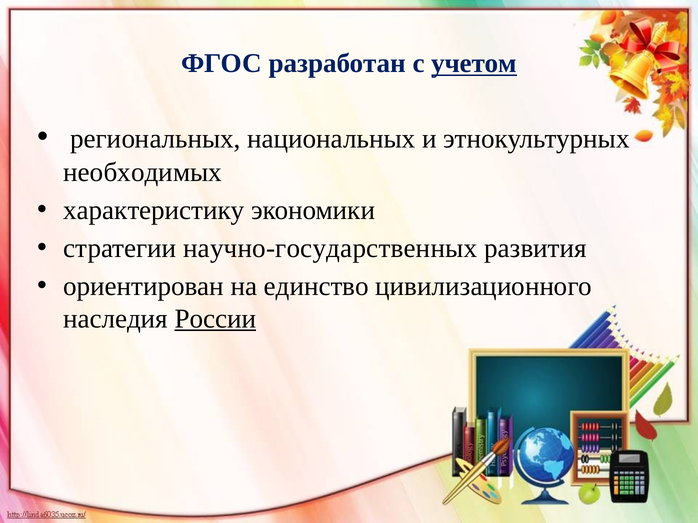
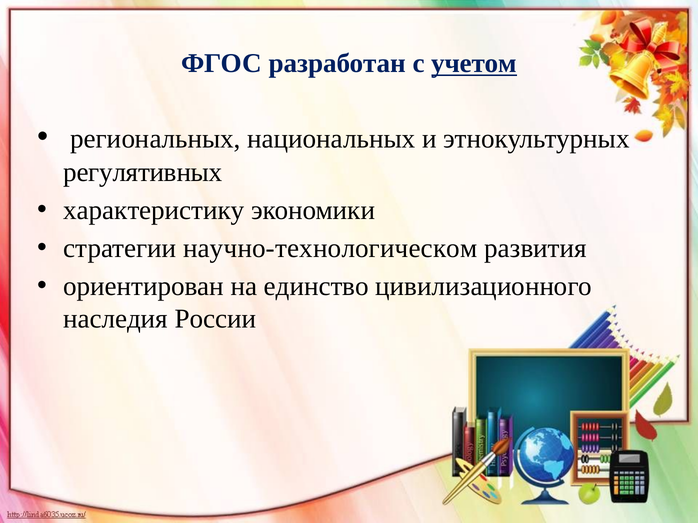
необходимых: необходимых -> регулятивных
научно-государственных: научно-государственных -> научно-технологическом
России underline: present -> none
